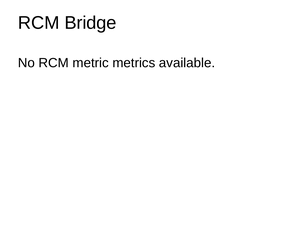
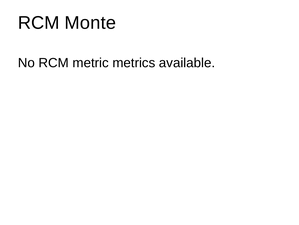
Bridge: Bridge -> Monte
